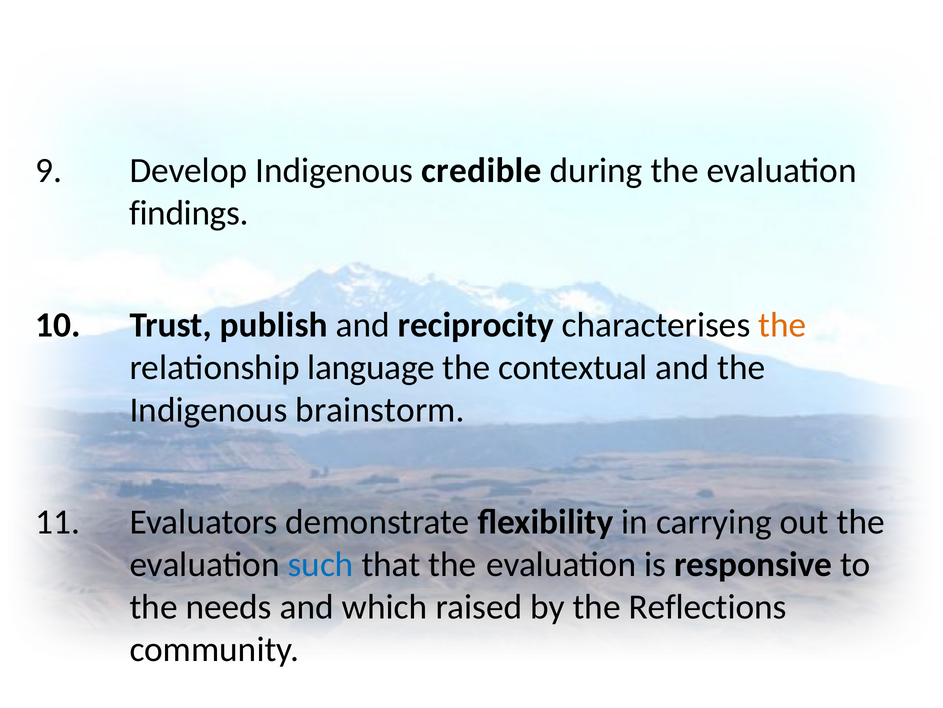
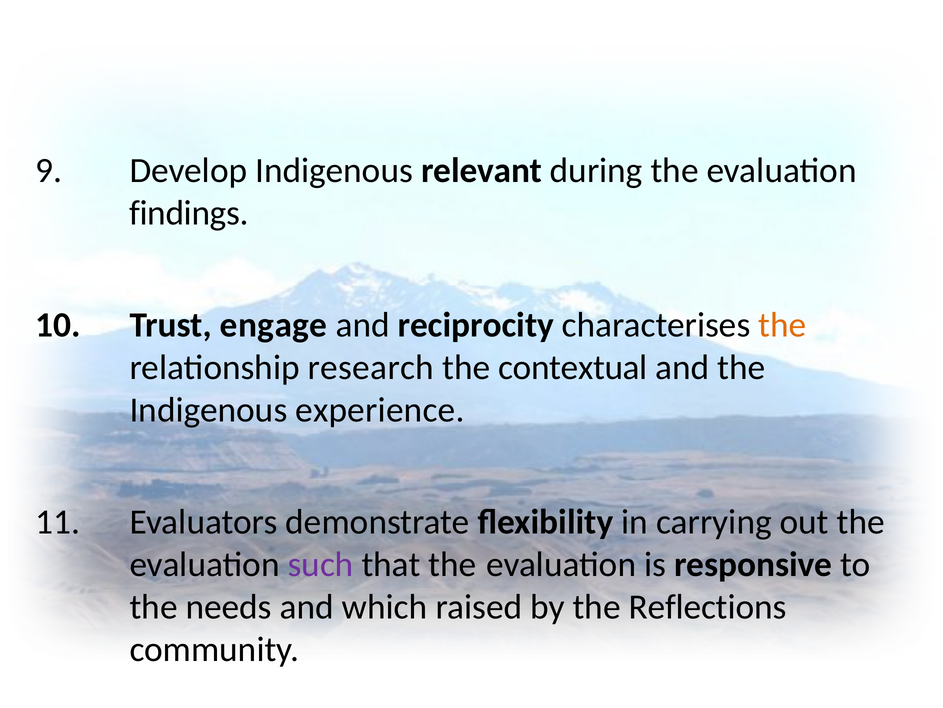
credible: credible -> relevant
publish: publish -> engage
language: language -> research
brainstorm: brainstorm -> experience
such colour: blue -> purple
